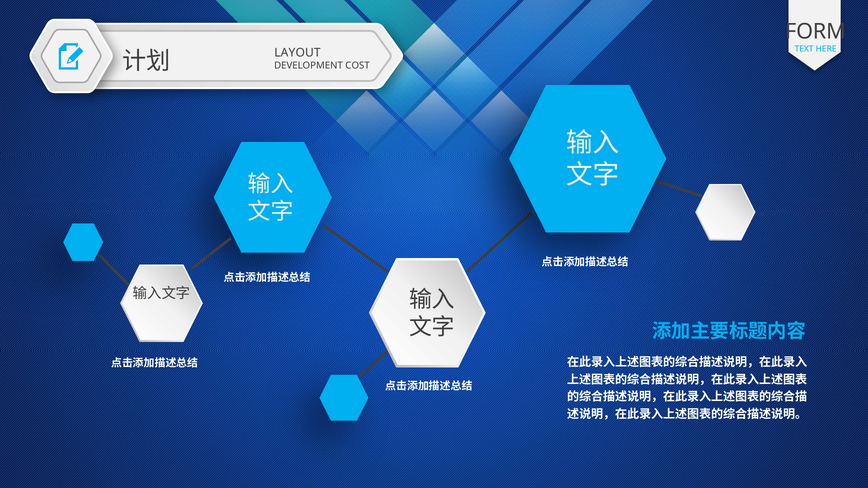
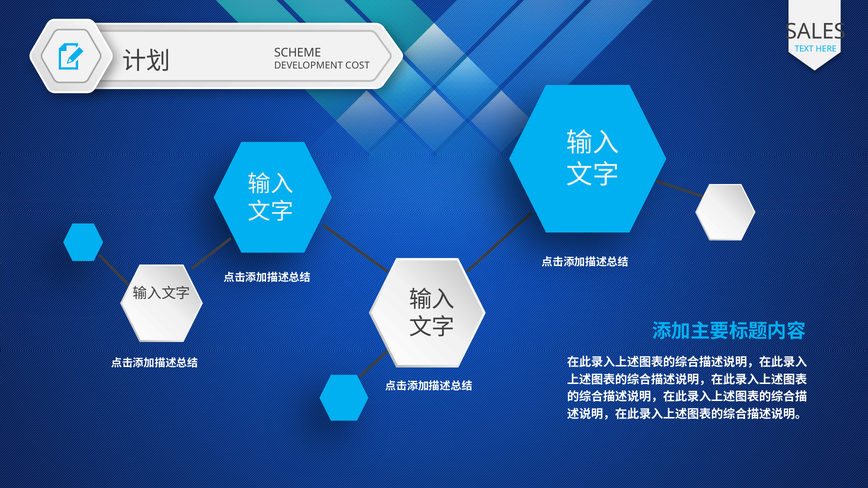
FORM: FORM -> SALES
LAYOUT: LAYOUT -> SCHEME
